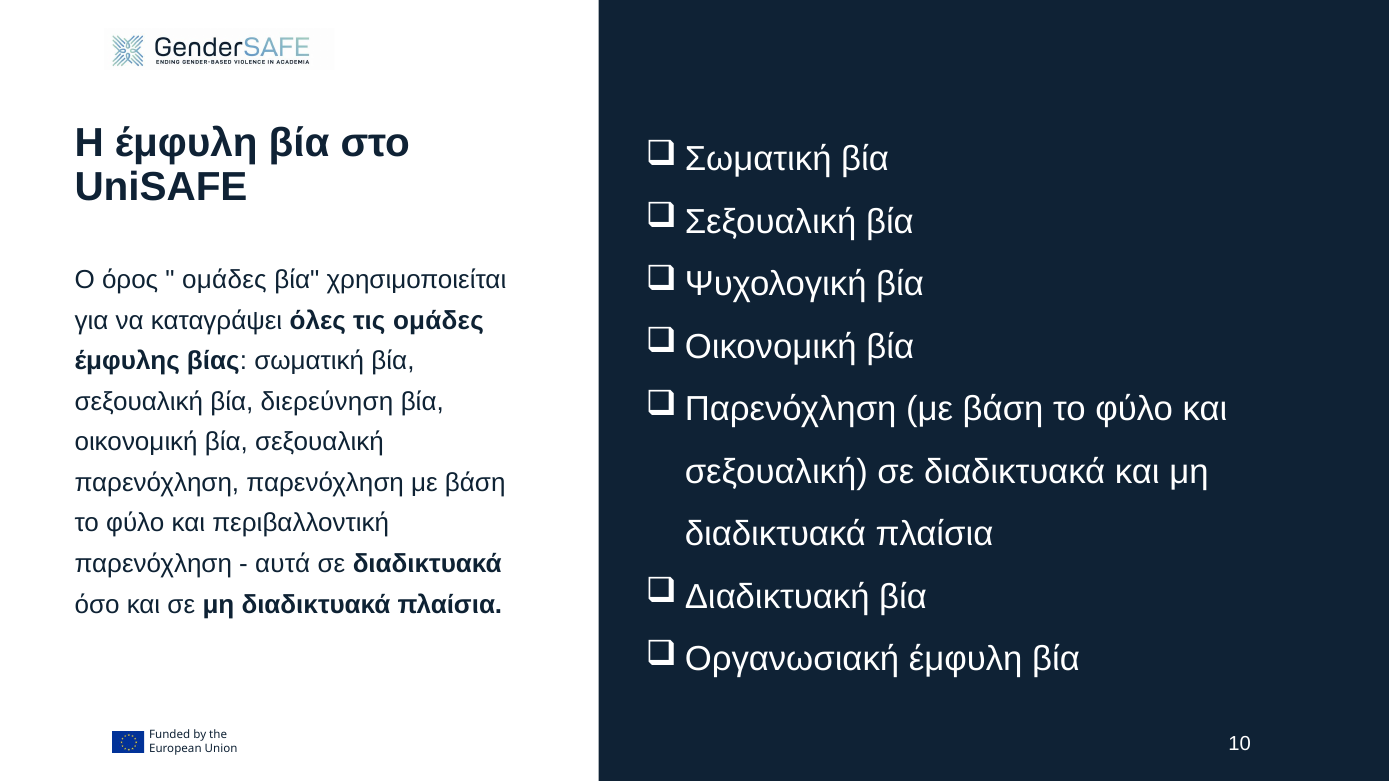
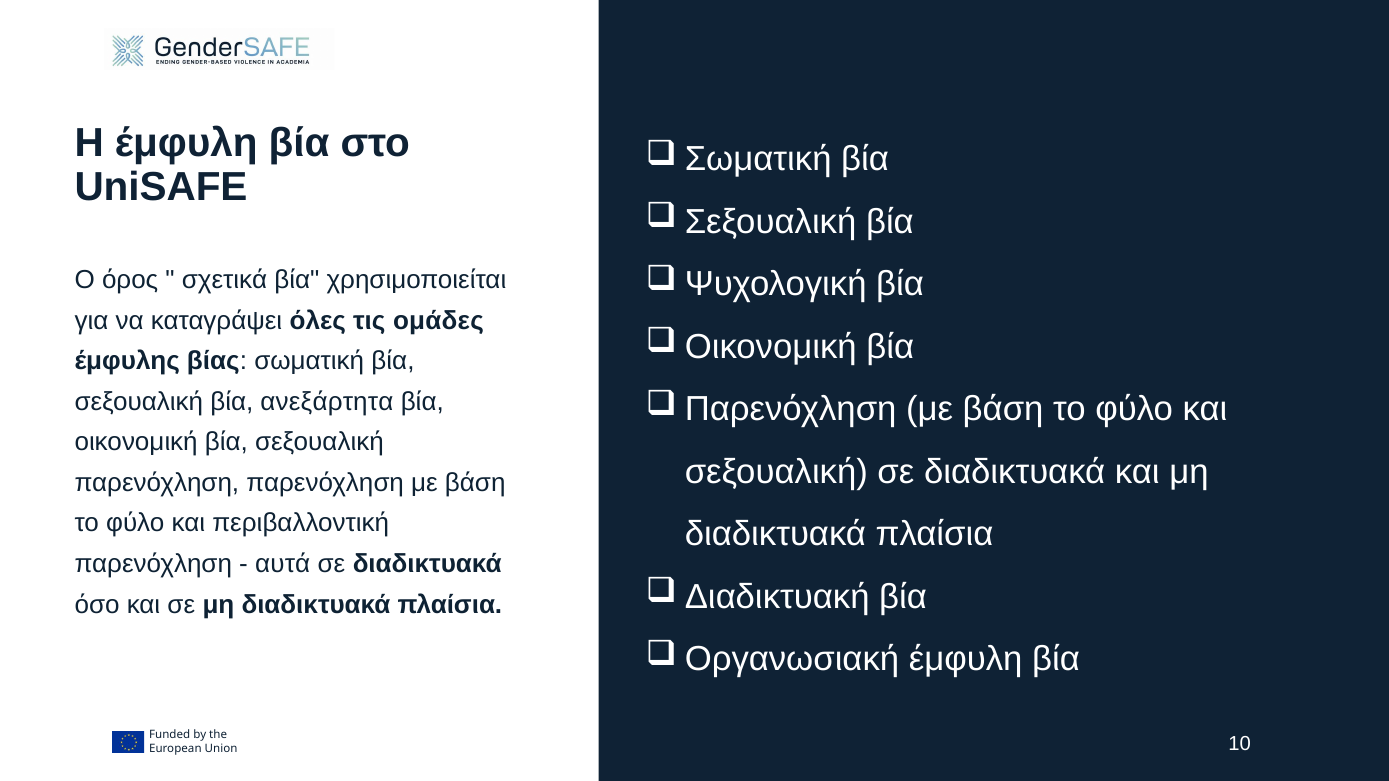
ομάδες at (224, 280): ομάδες -> σχετικά
διερεύνηση: διερεύνηση -> ανεξάρτητα
